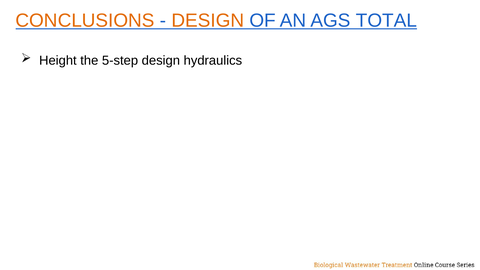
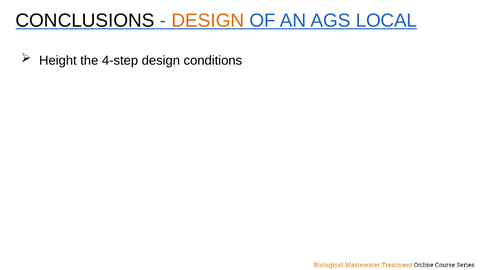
CONCLUSIONS colour: orange -> black
TOTAL: TOTAL -> LOCAL
5-step: 5-step -> 4-step
hydraulics: hydraulics -> conditions
